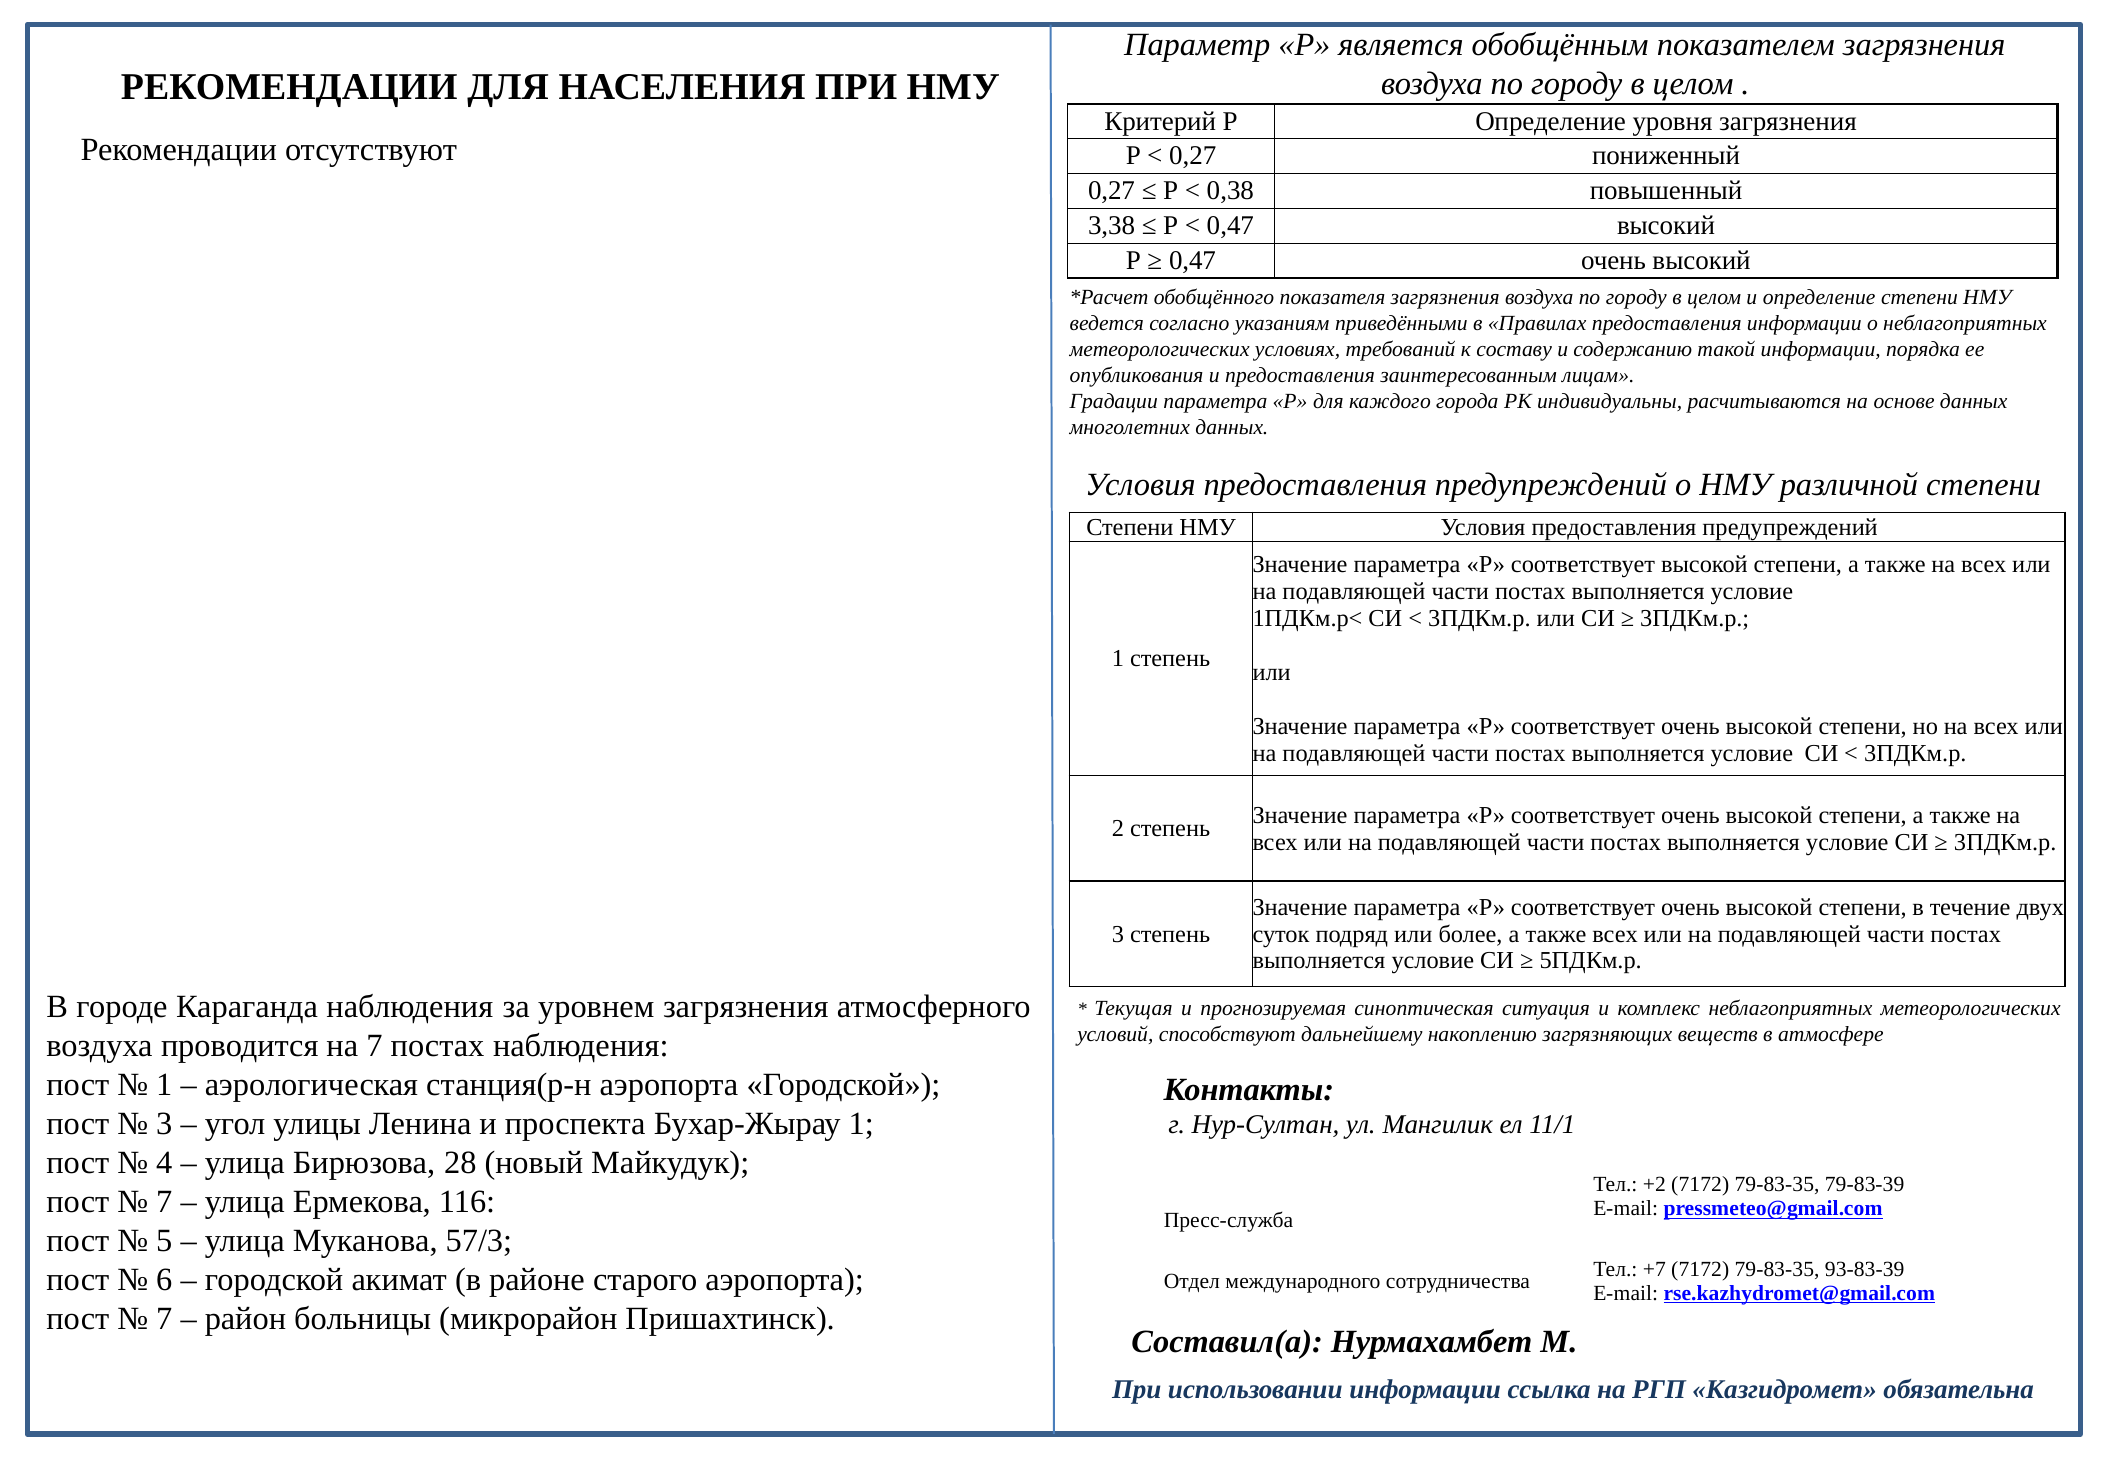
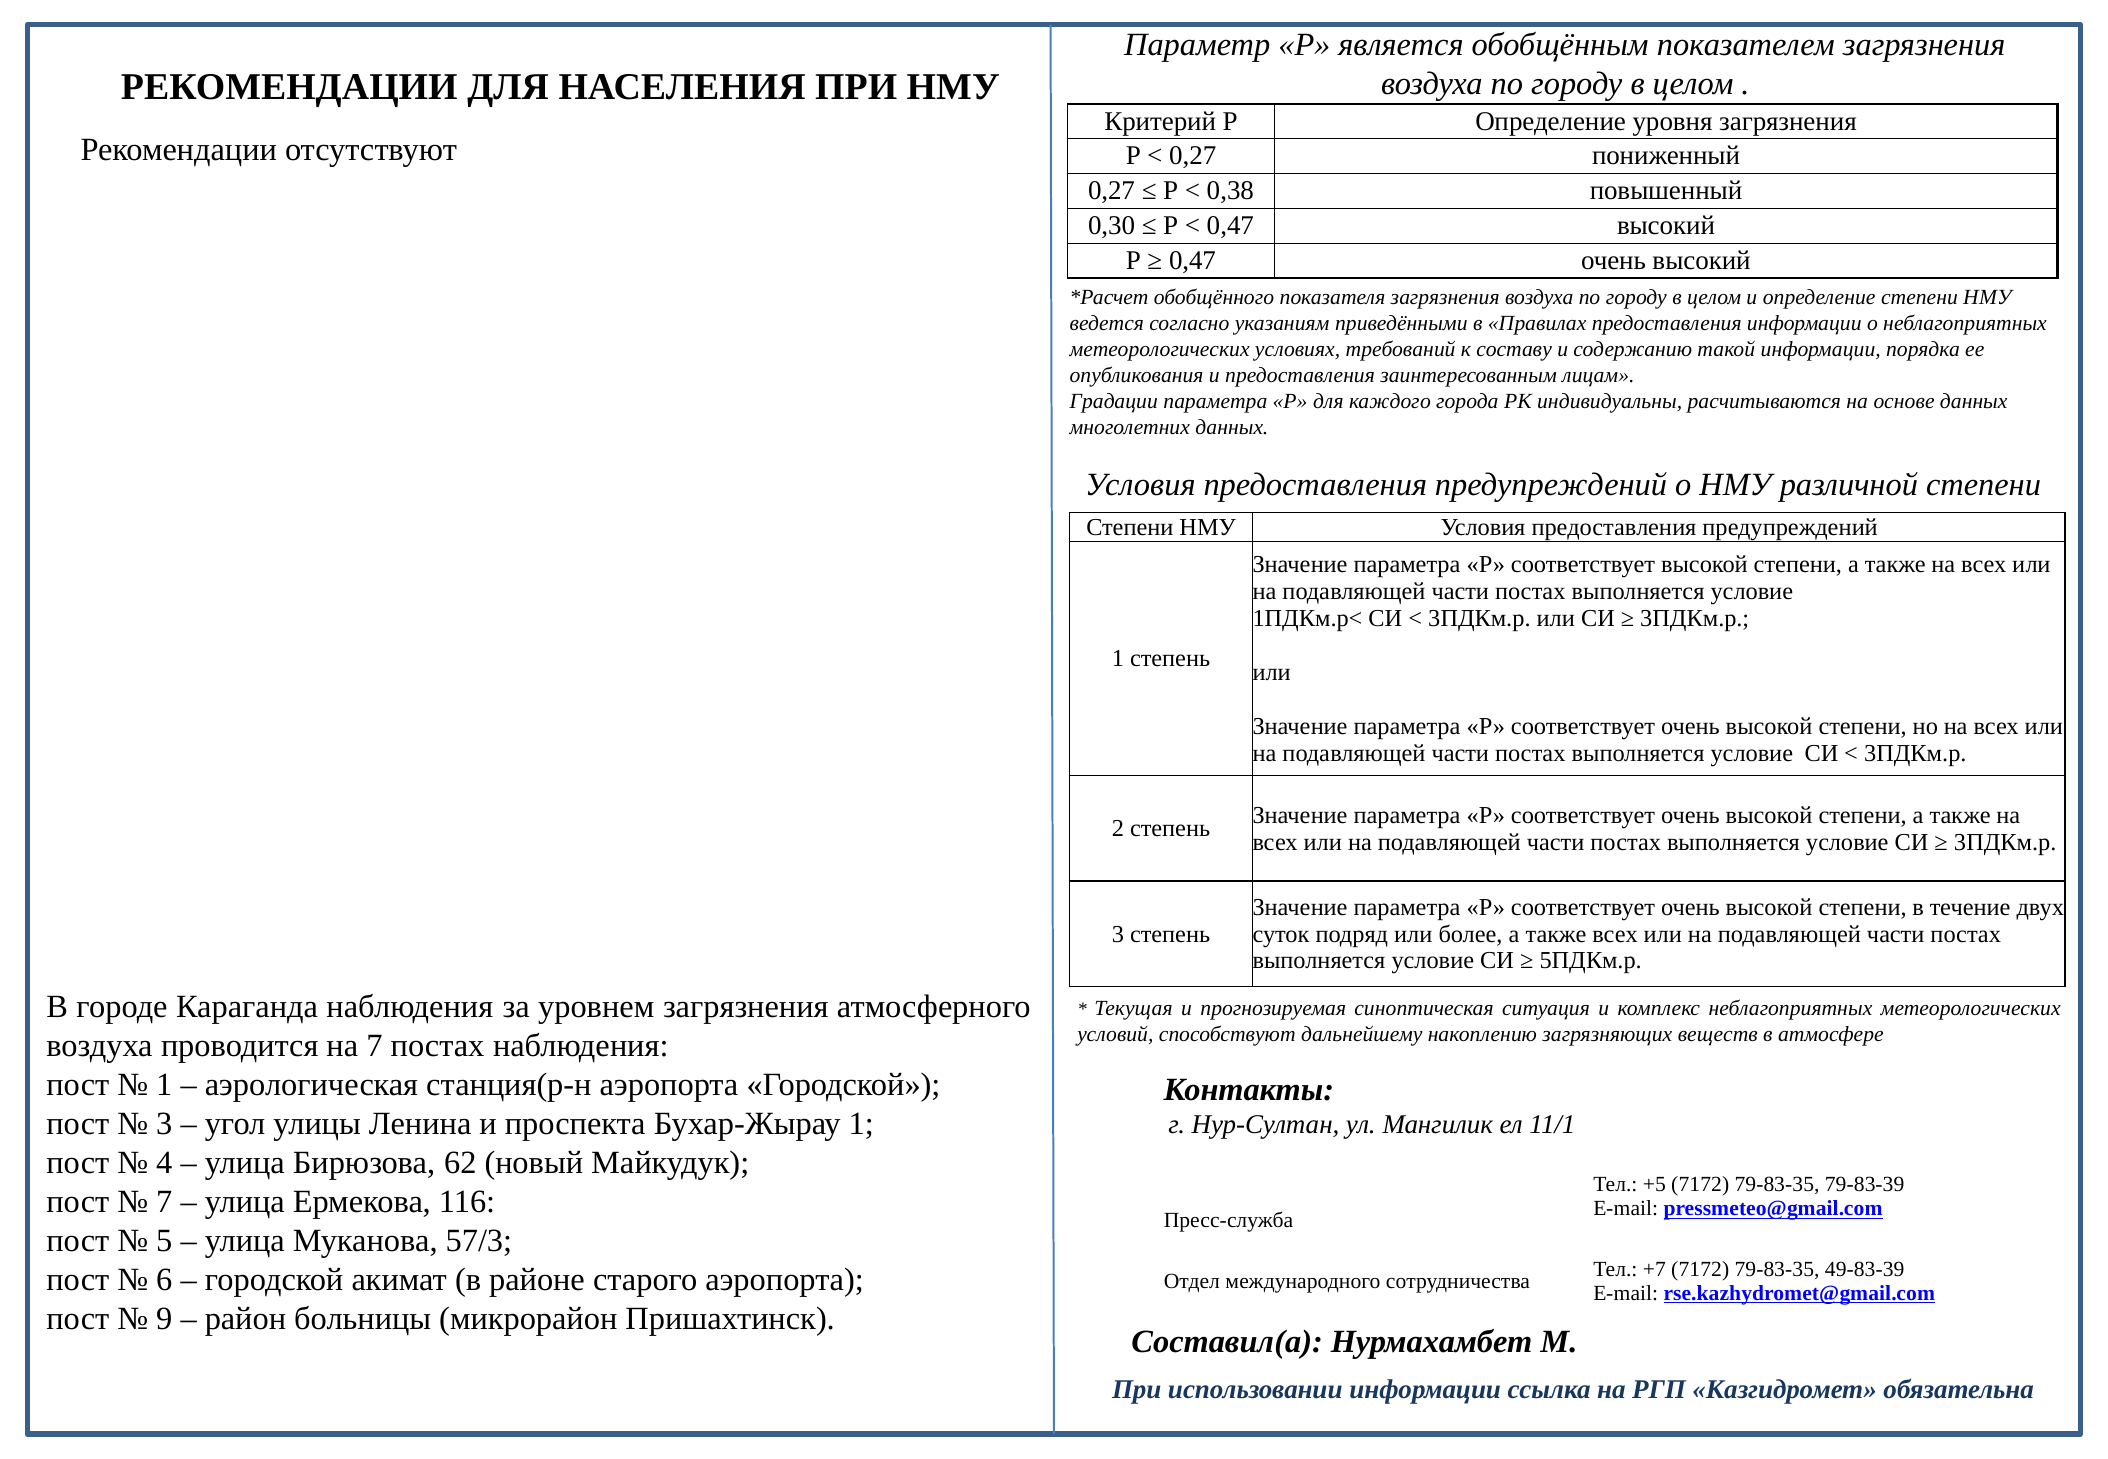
3,38: 3,38 -> 0,30
28: 28 -> 62
+2: +2 -> +5
93-83-39: 93-83-39 -> 49-83-39
7 at (164, 1319): 7 -> 9
